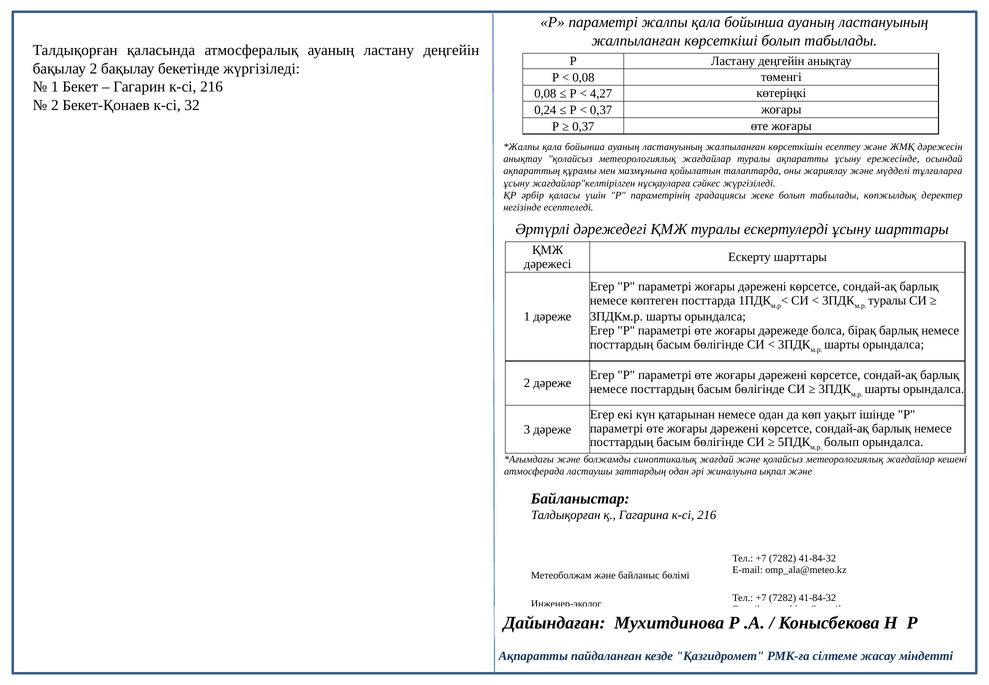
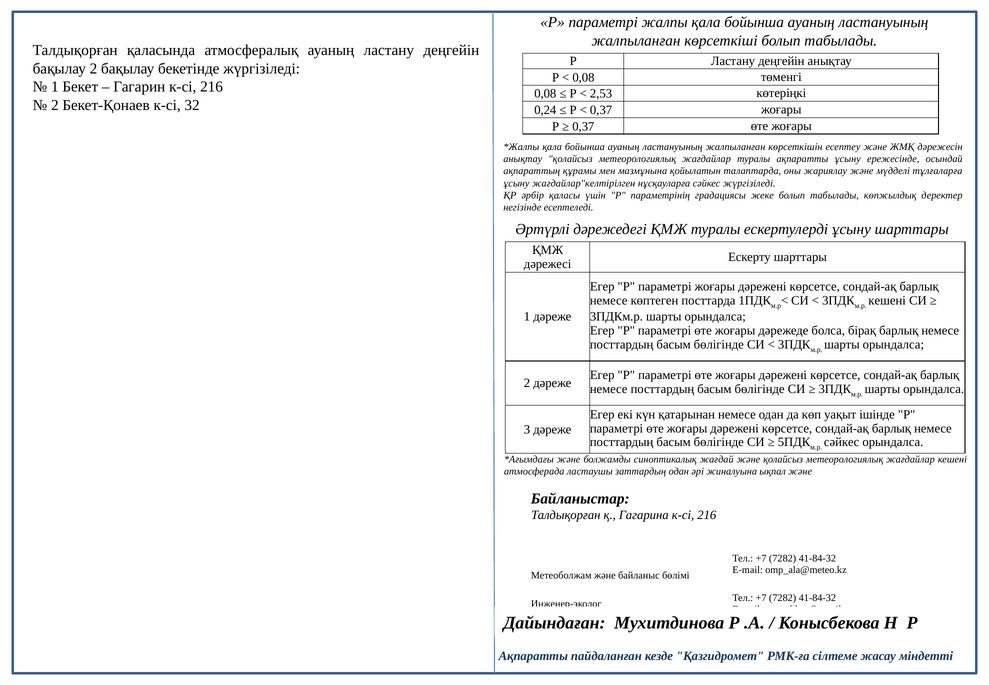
4,27: 4,27 -> 2,53
туралы at (887, 301): туралы -> кешені
болып at (842, 442): болып -> сәйкес
